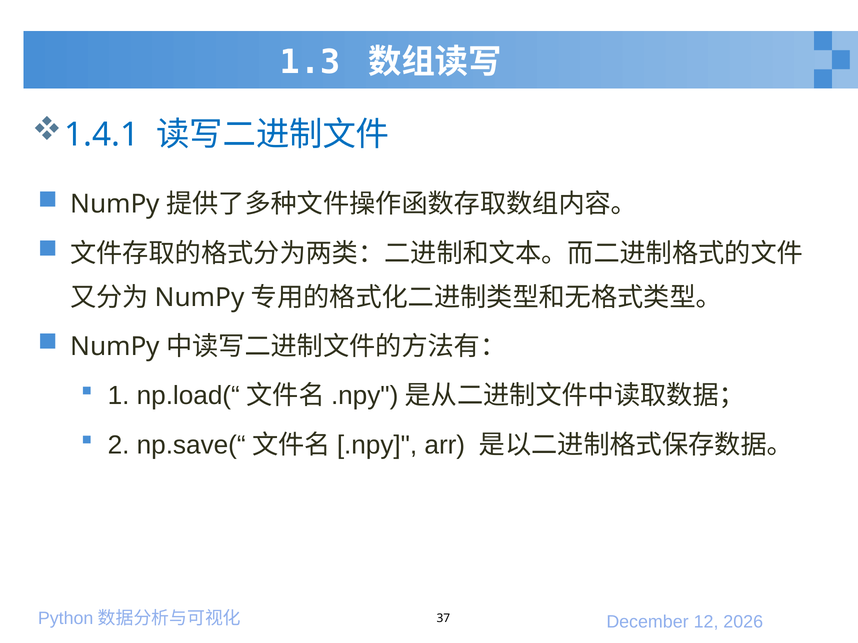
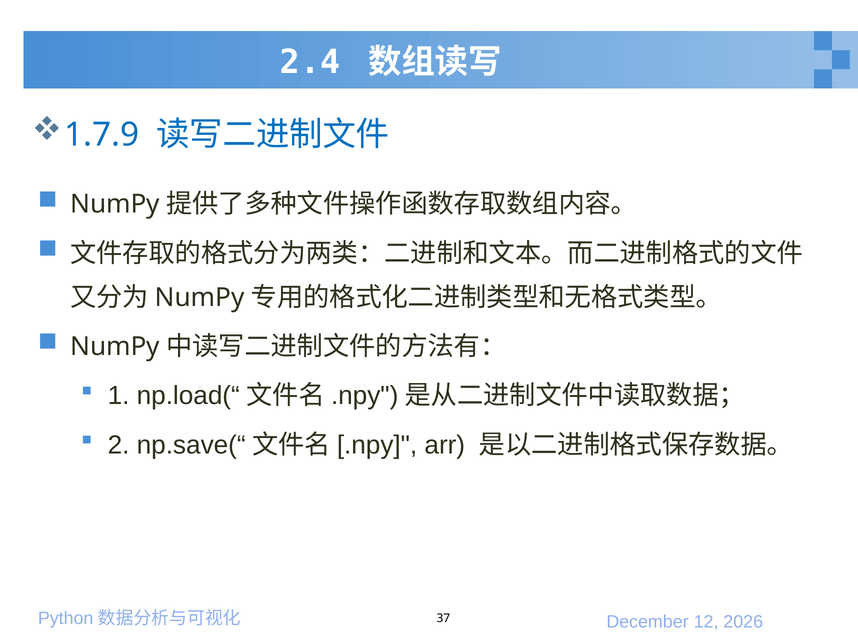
1.3: 1.3 -> 2.4
1.4.1: 1.4.1 -> 1.7.9
